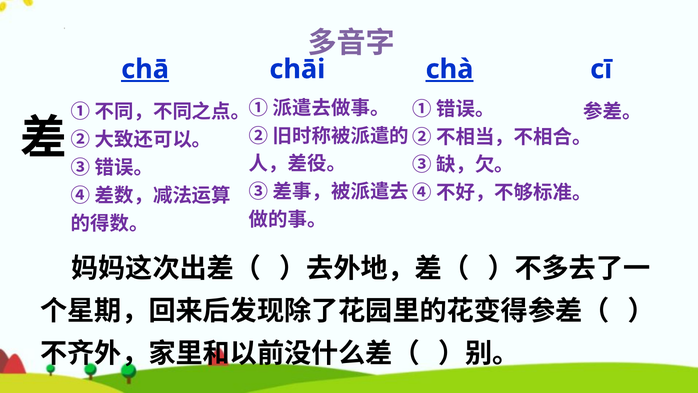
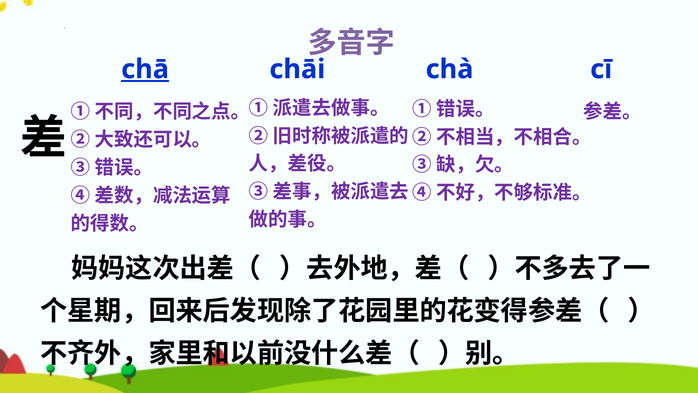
chà underline: present -> none
